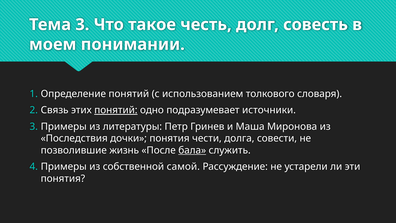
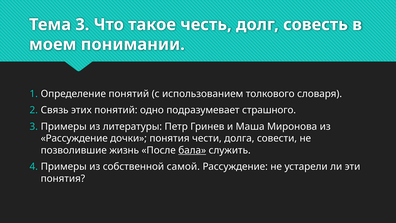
понятий at (116, 110) underline: present -> none
источники: источники -> страшного
Последствия at (74, 138): Последствия -> Рассуждение
